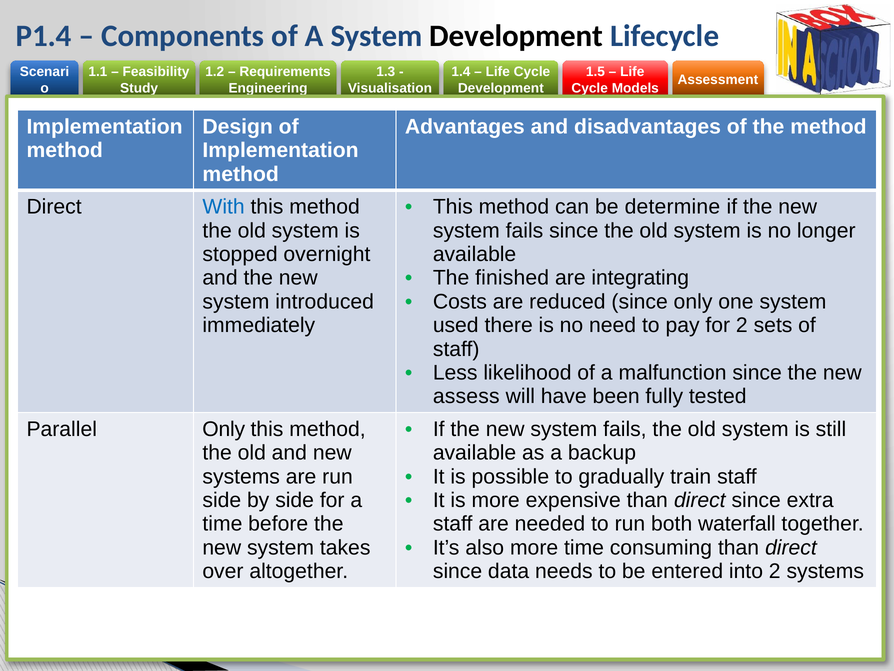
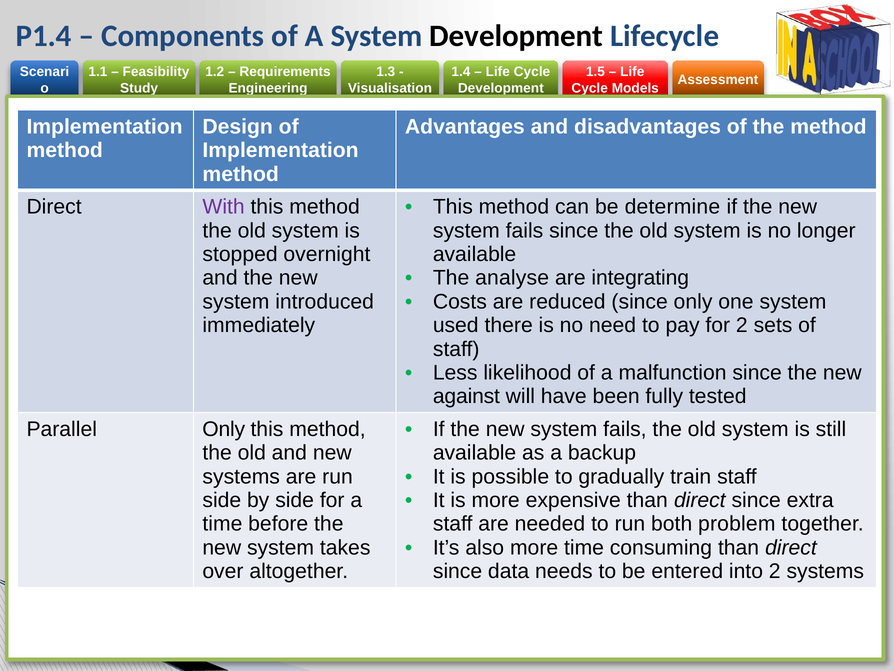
With colour: blue -> purple
finished: finished -> analyse
assess: assess -> against
waterfall: waterfall -> problem
